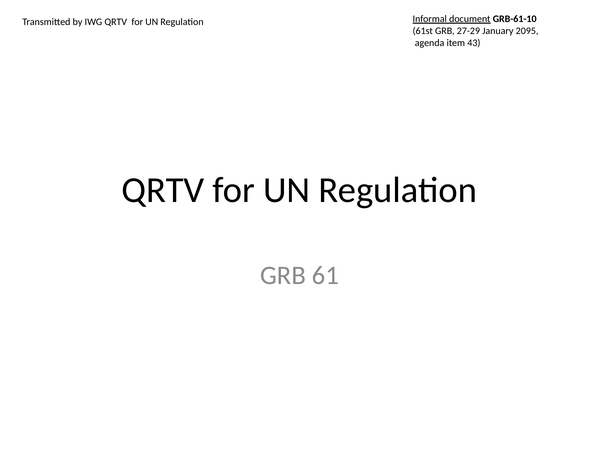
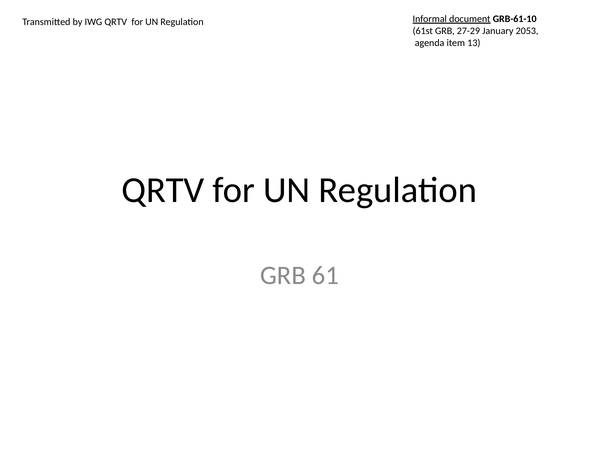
2095: 2095 -> 2053
43: 43 -> 13
